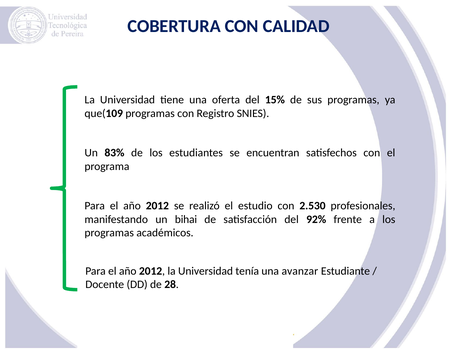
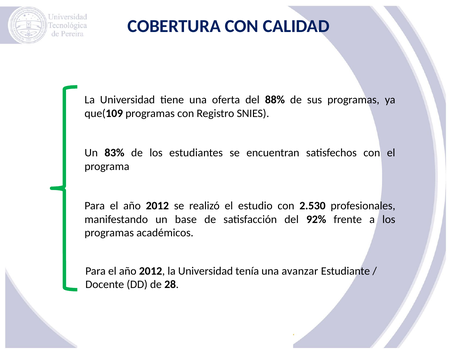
15%: 15% -> 88%
bihai: bihai -> base
